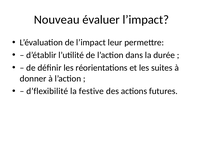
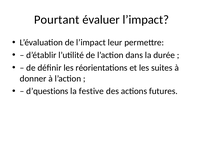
Nouveau: Nouveau -> Pourtant
d’flexibilité: d’flexibilité -> d’questions
